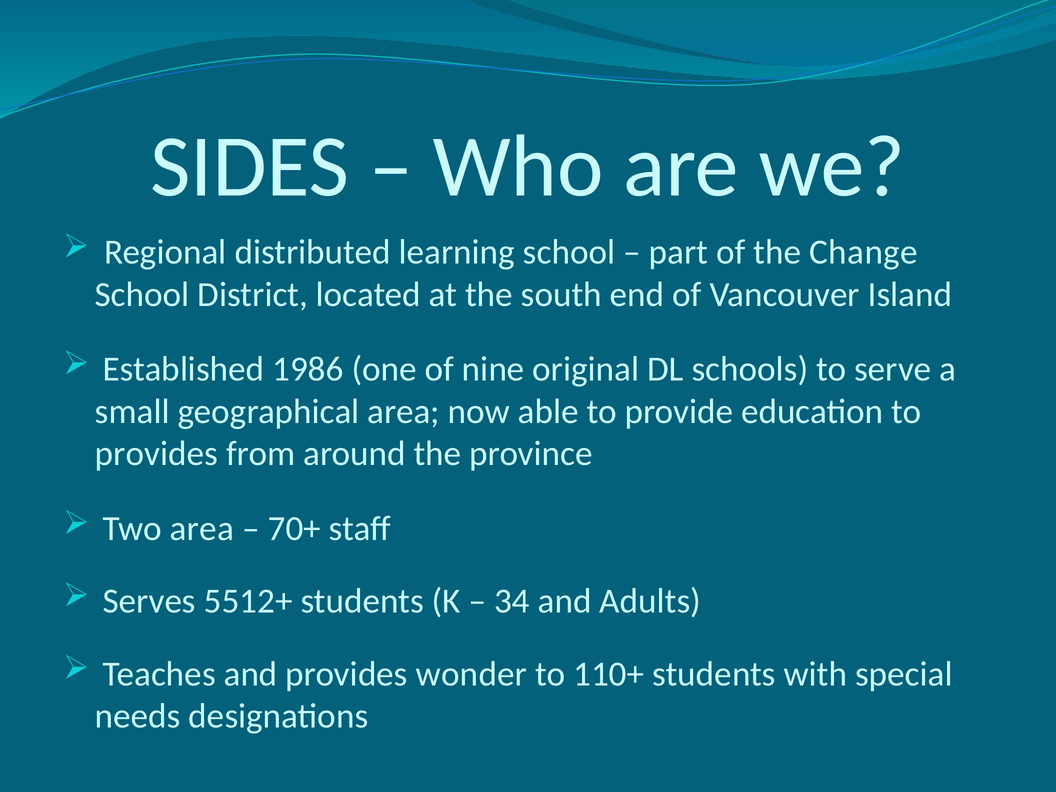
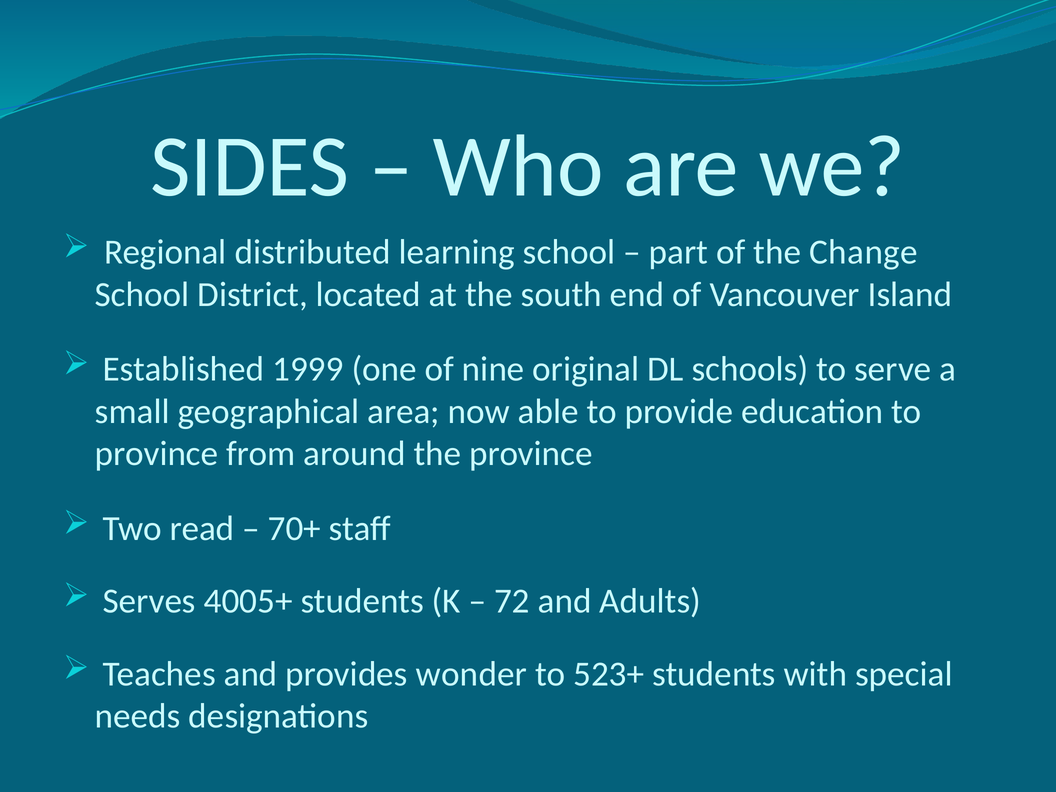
1986: 1986 -> 1999
provides at (156, 454): provides -> province
Two area: area -> read
5512+: 5512+ -> 4005+
34: 34 -> 72
110+: 110+ -> 523+
